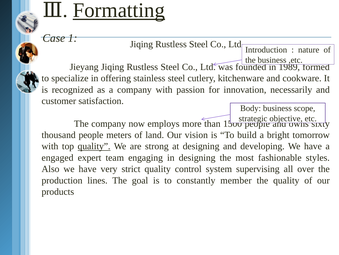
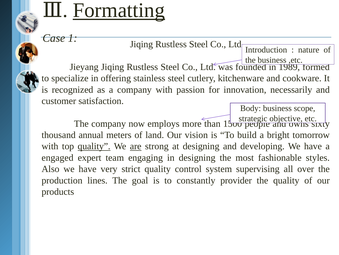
thousand people: people -> annual
are underline: none -> present
member: member -> provider
